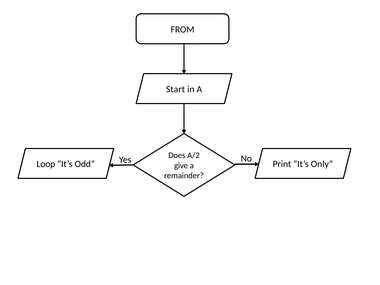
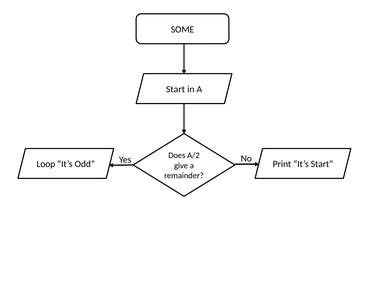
FROM: FROM -> SOME
It’s Only: Only -> Start
